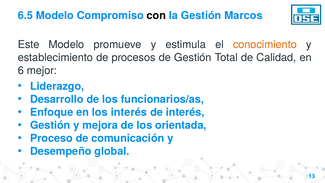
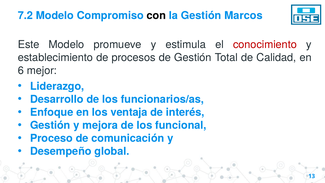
6.5: 6.5 -> 7.2
conocimiento colour: orange -> red
los interés: interés -> ventaja
orientada: orientada -> funcional
